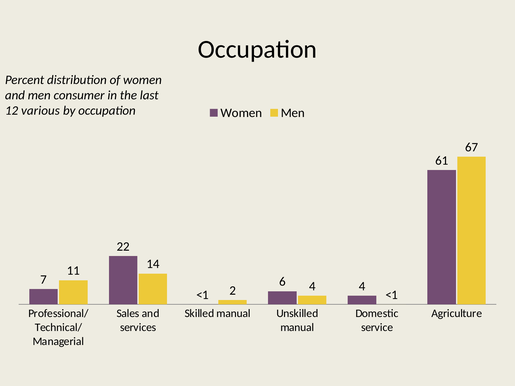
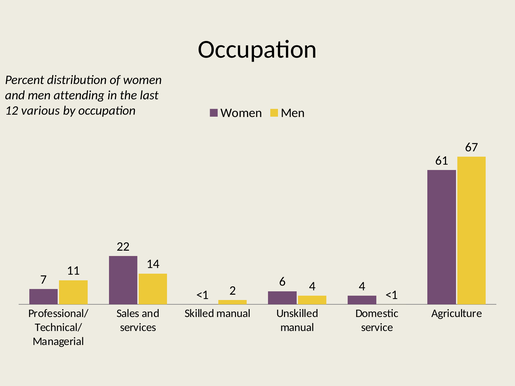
consumer: consumer -> attending
